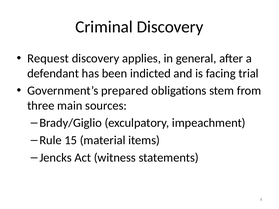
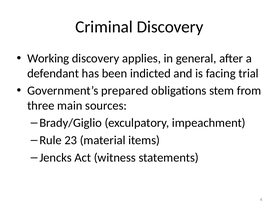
Request: Request -> Working
15: 15 -> 23
